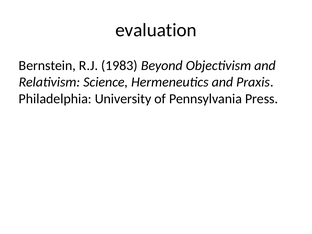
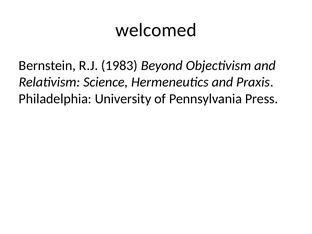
evaluation: evaluation -> welcomed
